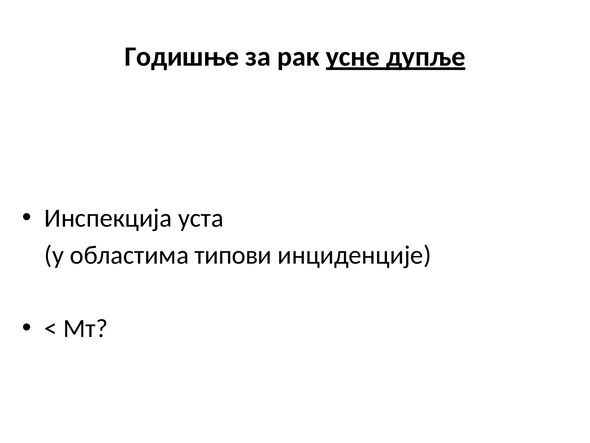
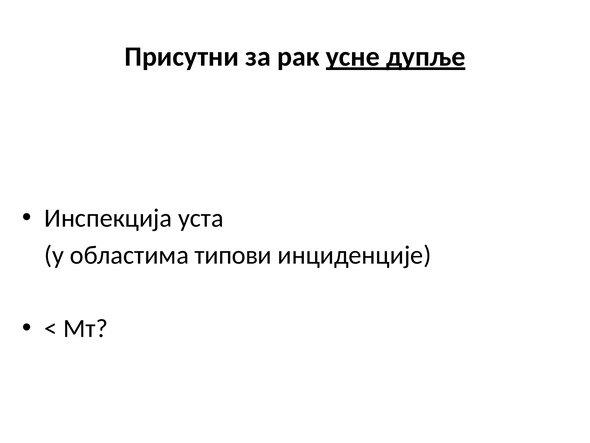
Годишње: Годишње -> Присутни
